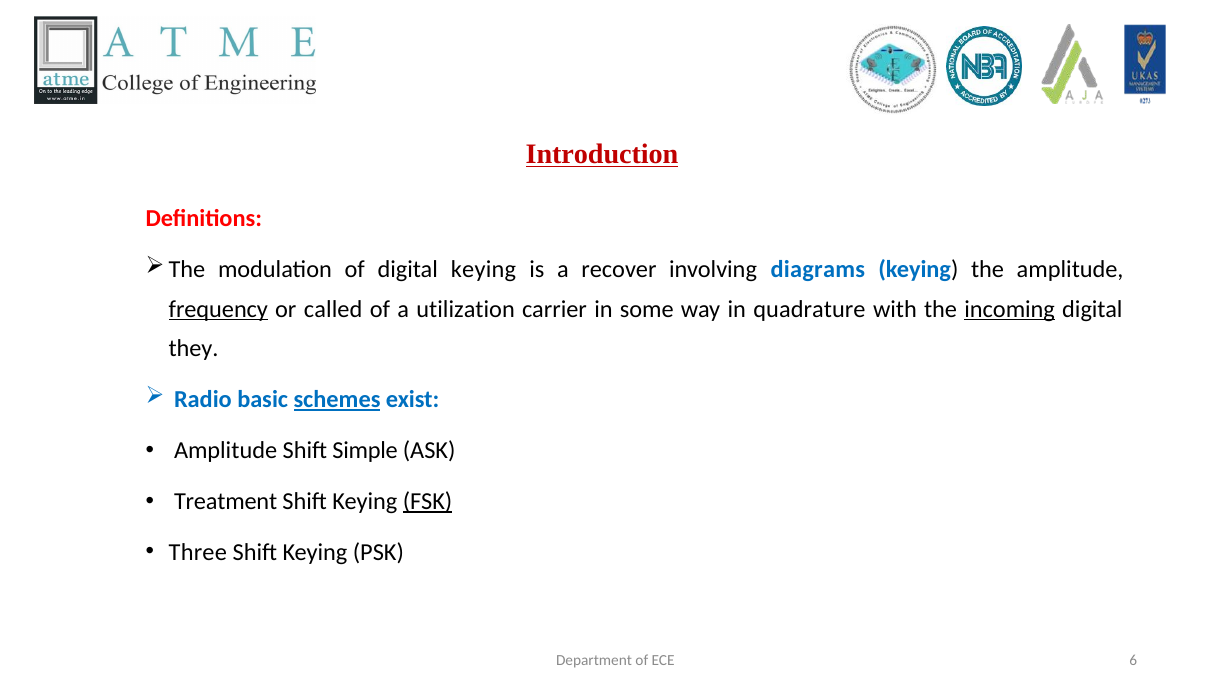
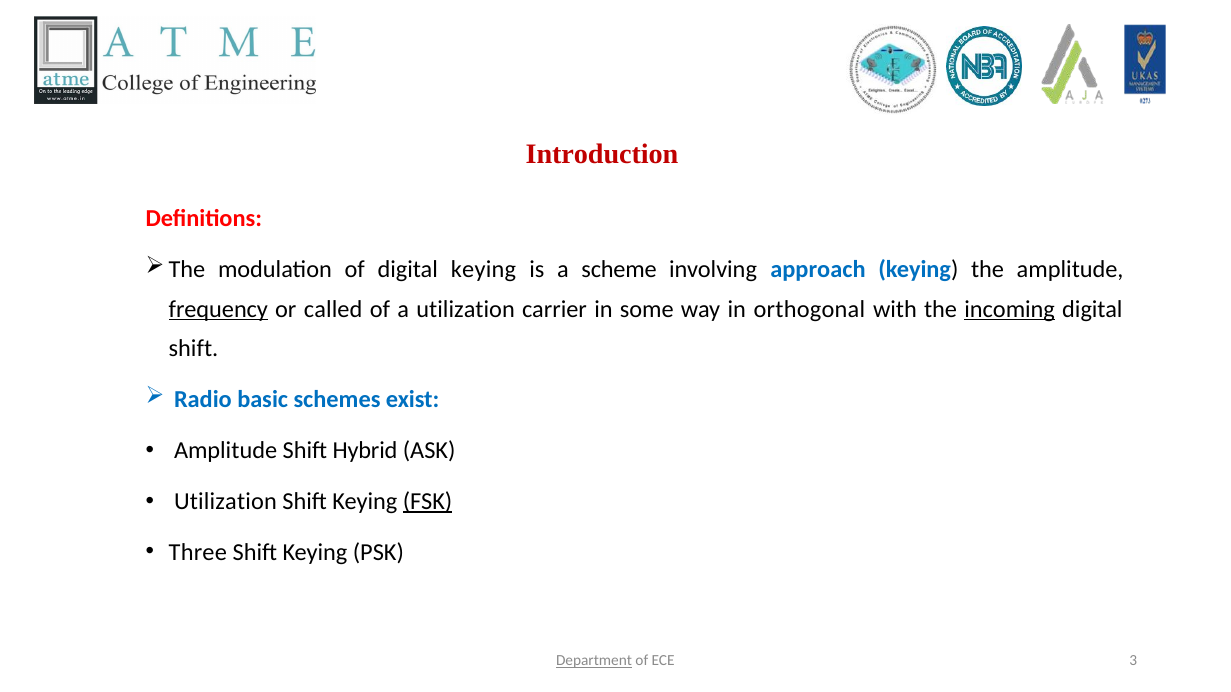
Introduction underline: present -> none
recover: recover -> scheme
diagrams: diagrams -> approach
quadrature: quadrature -> orthogonal
they at (194, 349): they -> shift
schemes underline: present -> none
Simple: Simple -> Hybrid
Treatment at (226, 502): Treatment -> Utilization
Department underline: none -> present
6: 6 -> 3
